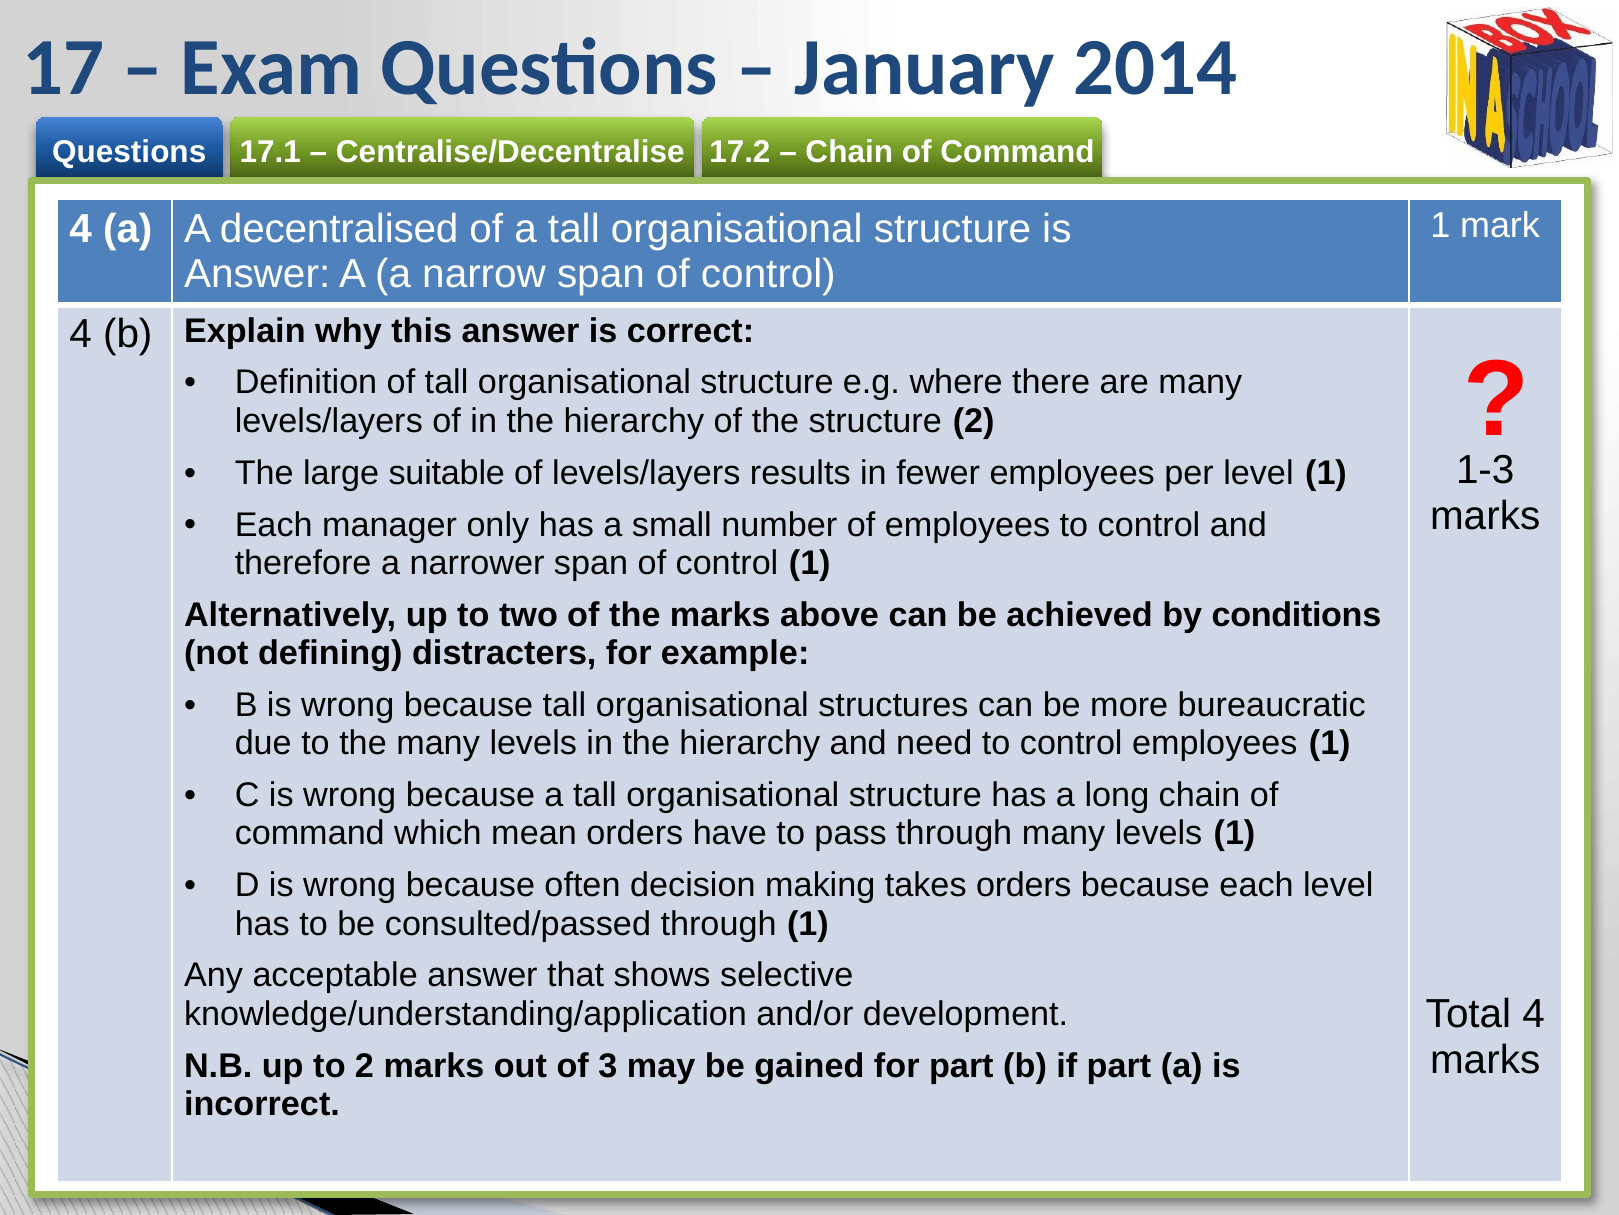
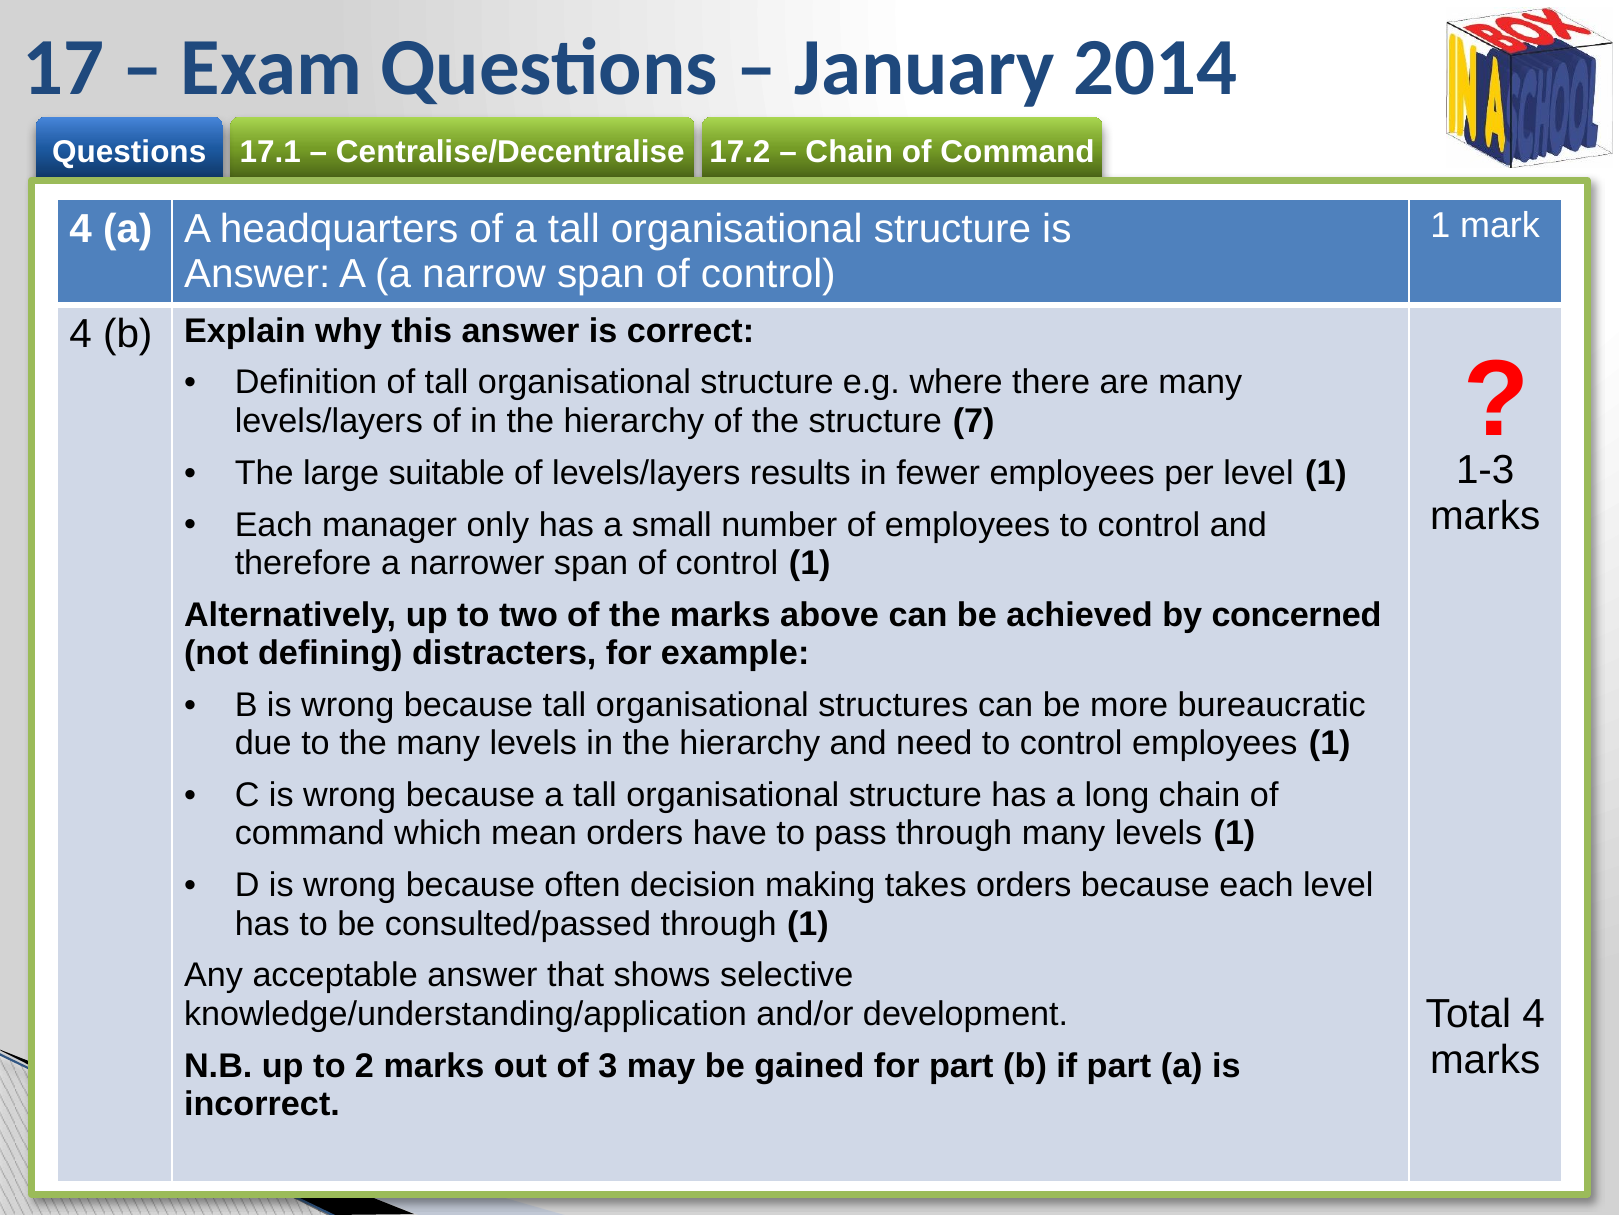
decentralised: decentralised -> headquarters
structure 2: 2 -> 7
conditions: conditions -> concerned
